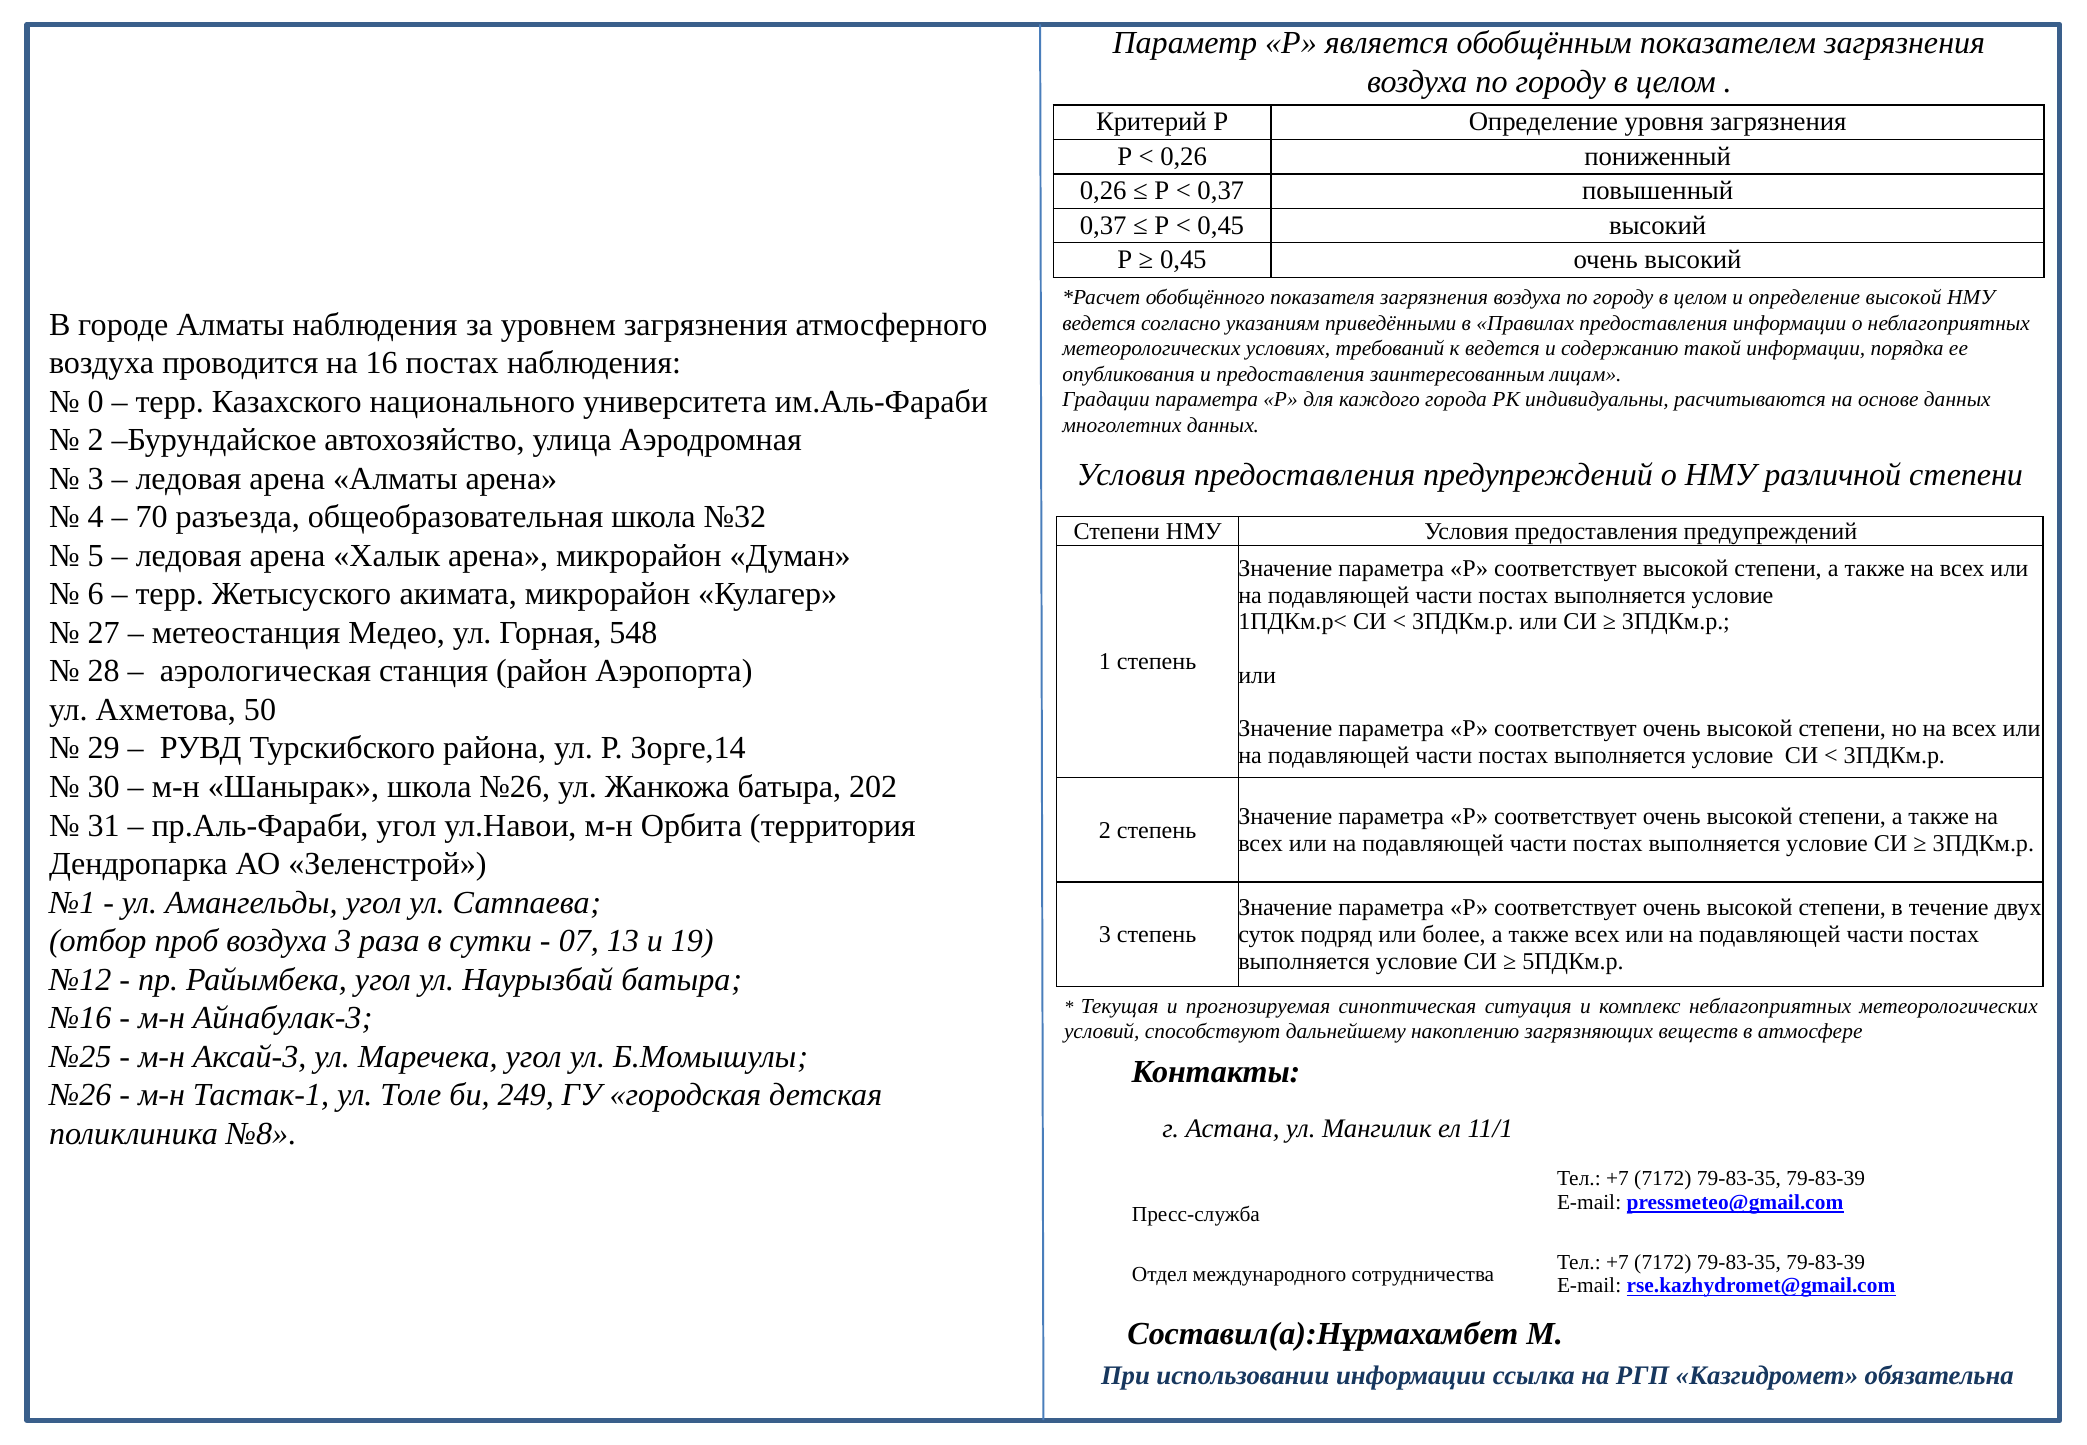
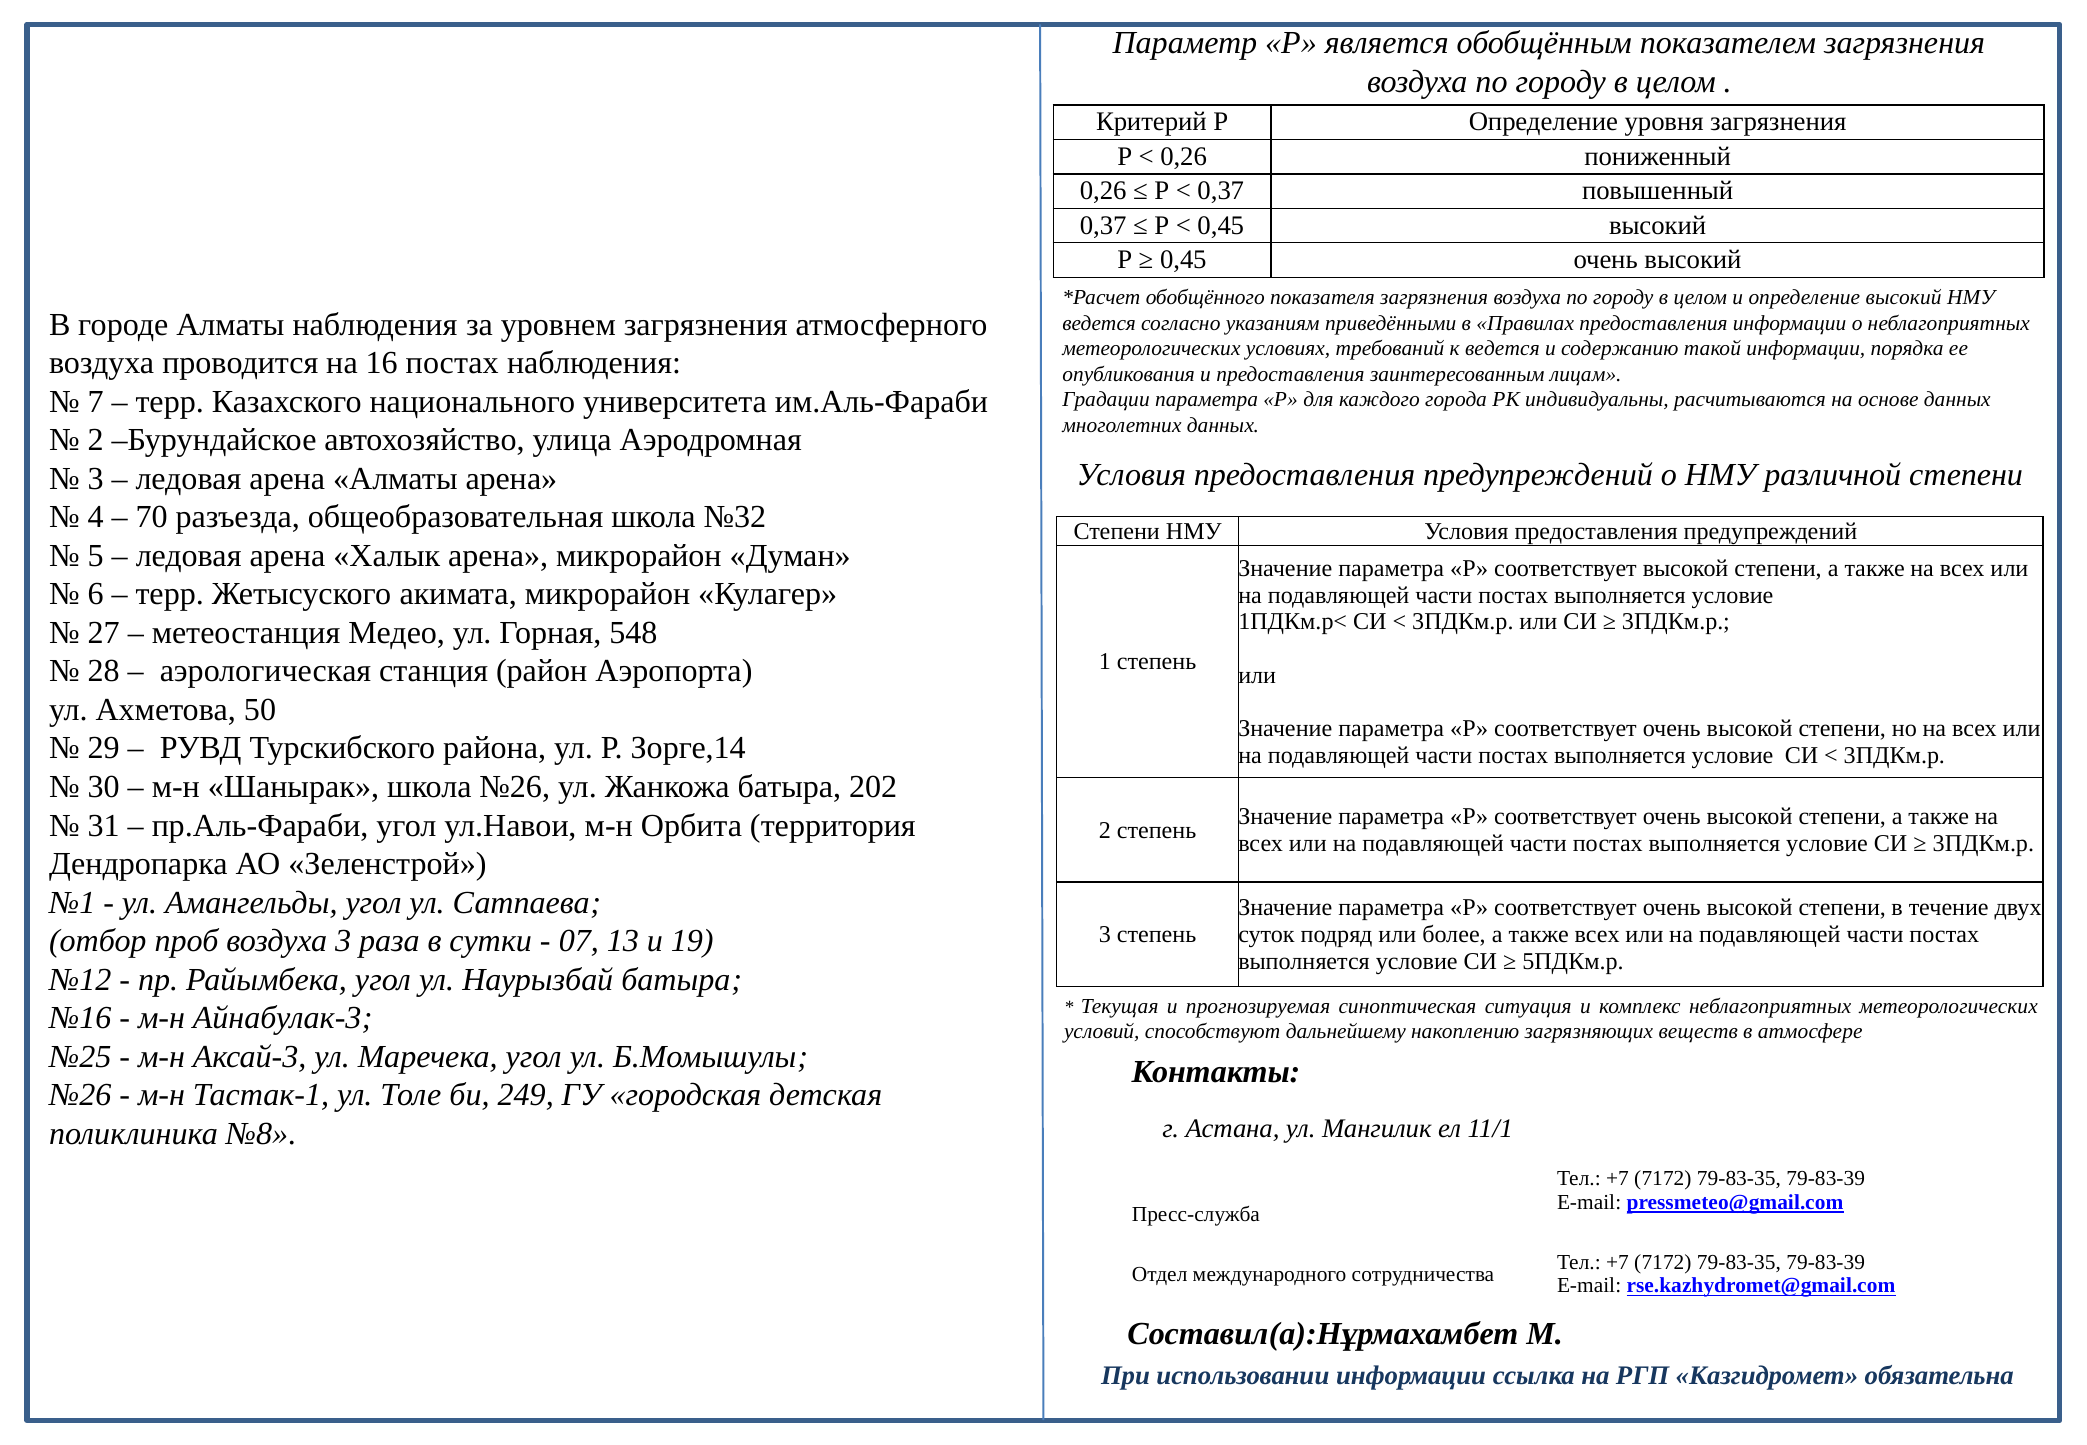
определение высокой: высокой -> высокий
0: 0 -> 7
